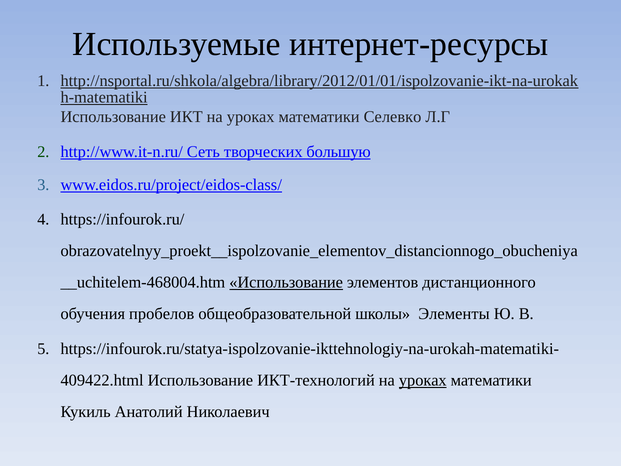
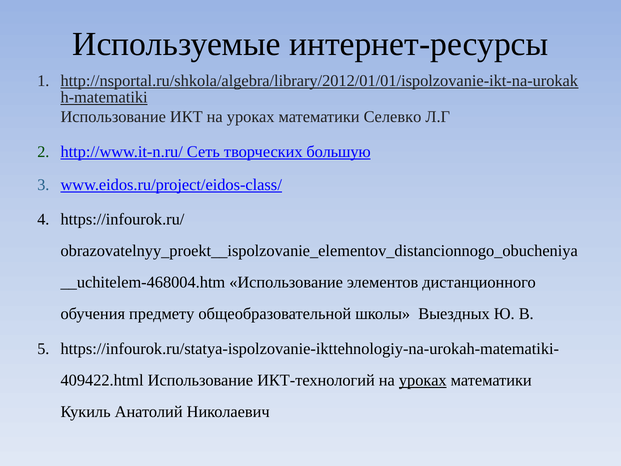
Использование at (286, 282) underline: present -> none
пробелов: пробелов -> предмету
Элементы: Элементы -> Выездных
